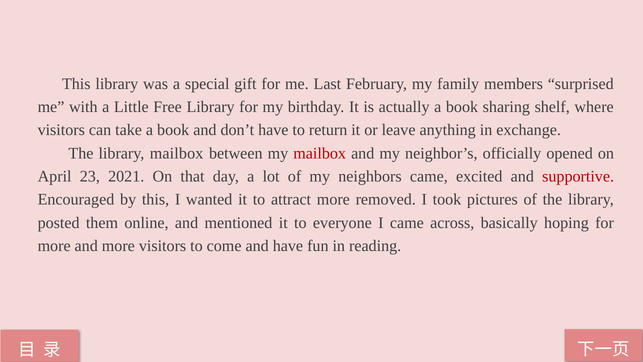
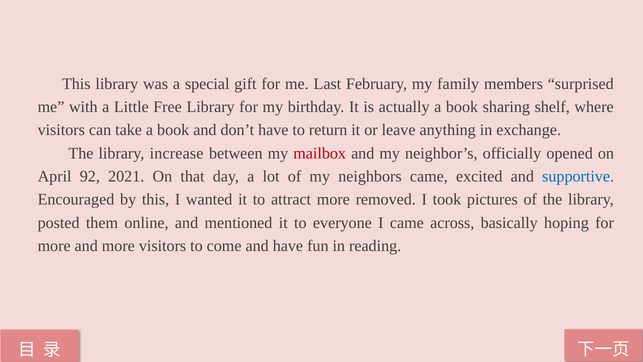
library mailbox: mailbox -> increase
23: 23 -> 92
supportive colour: red -> blue
